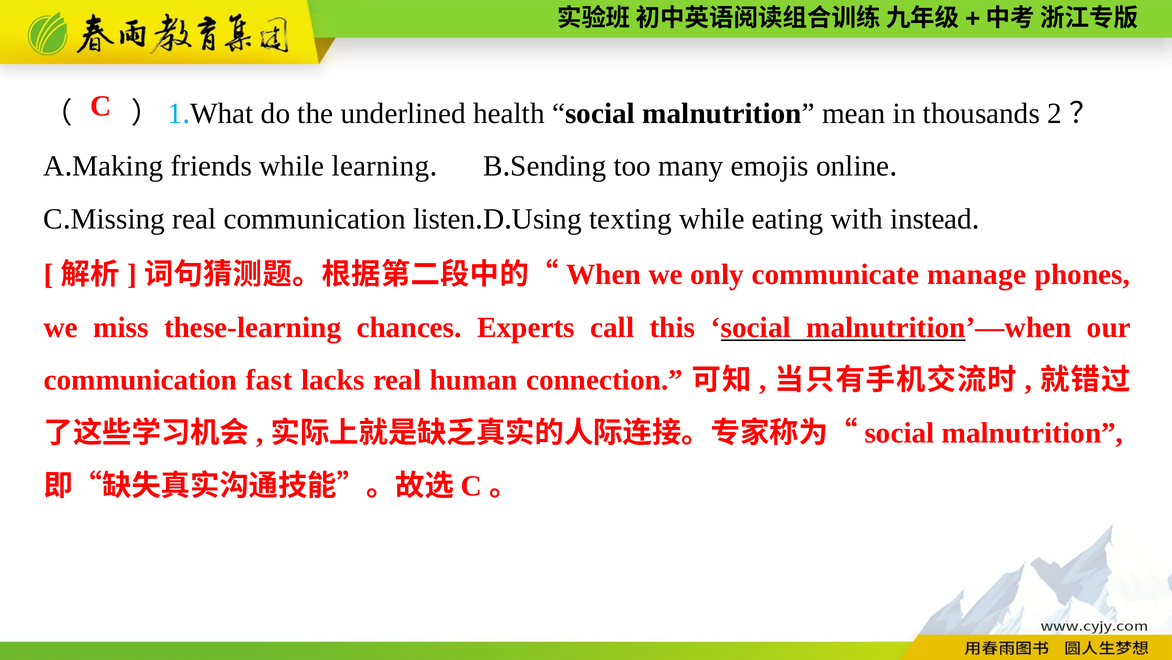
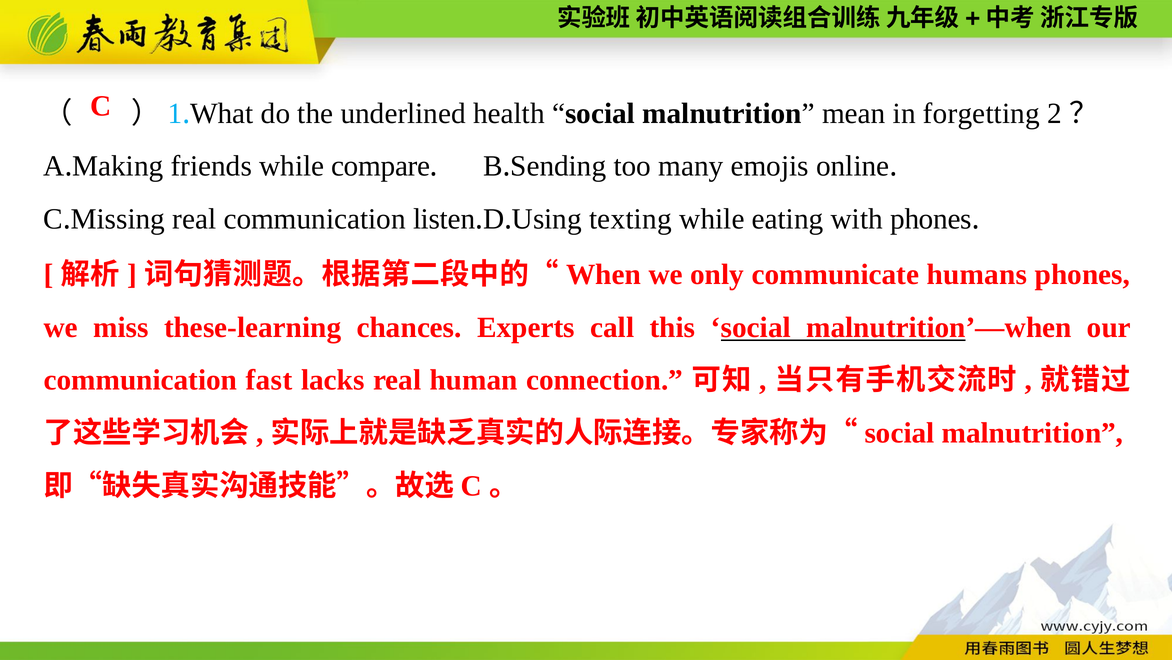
thousands: thousands -> forgetting
learning: learning -> compare
with instead: instead -> phones
manage: manage -> humans
